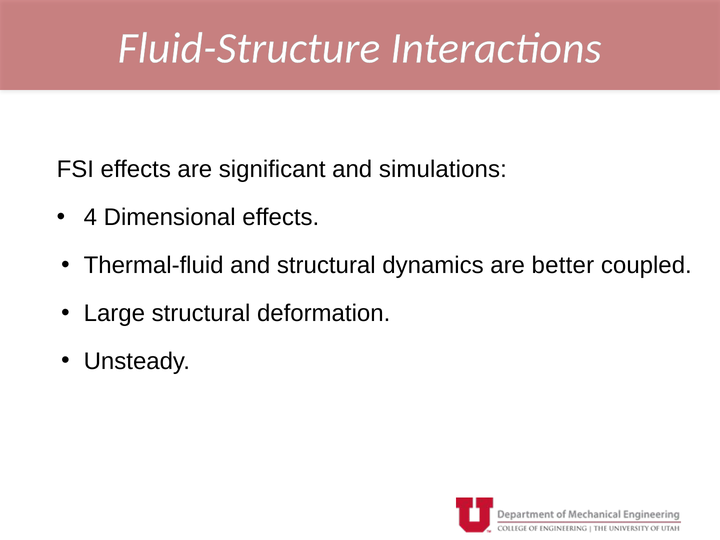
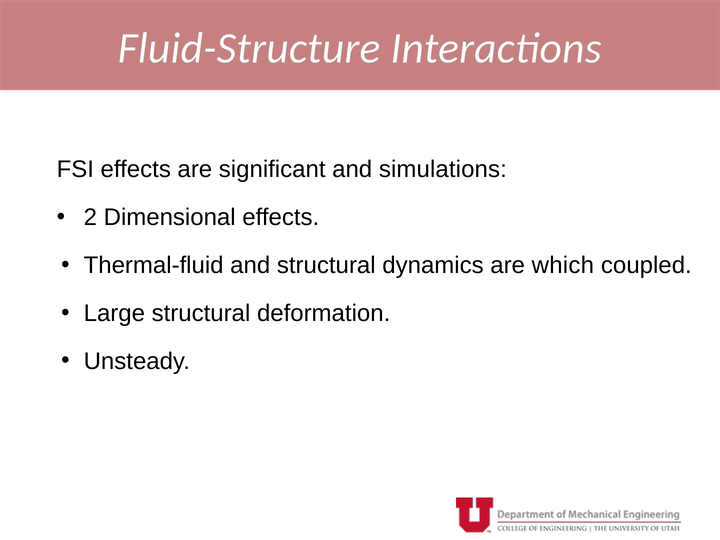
4: 4 -> 2
better: better -> which
